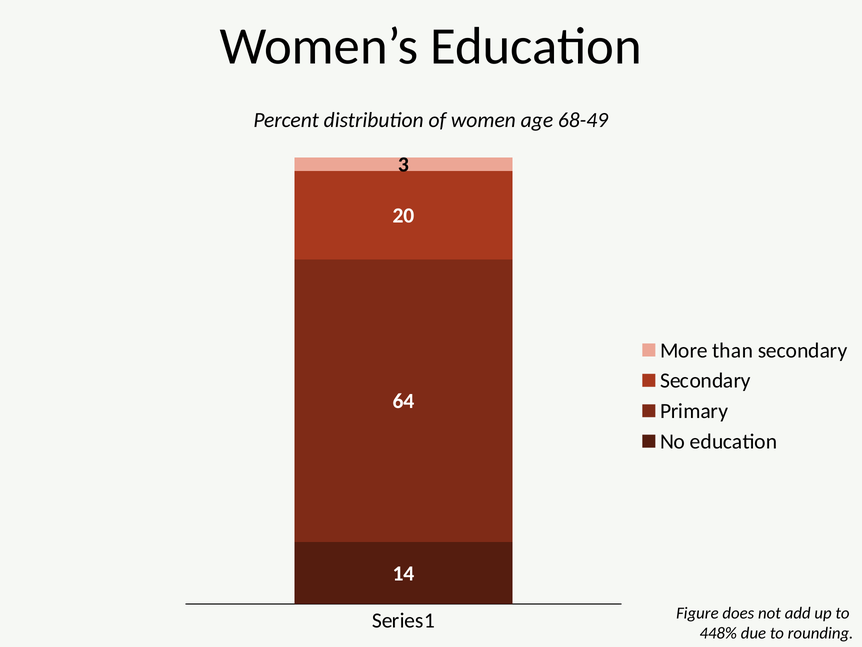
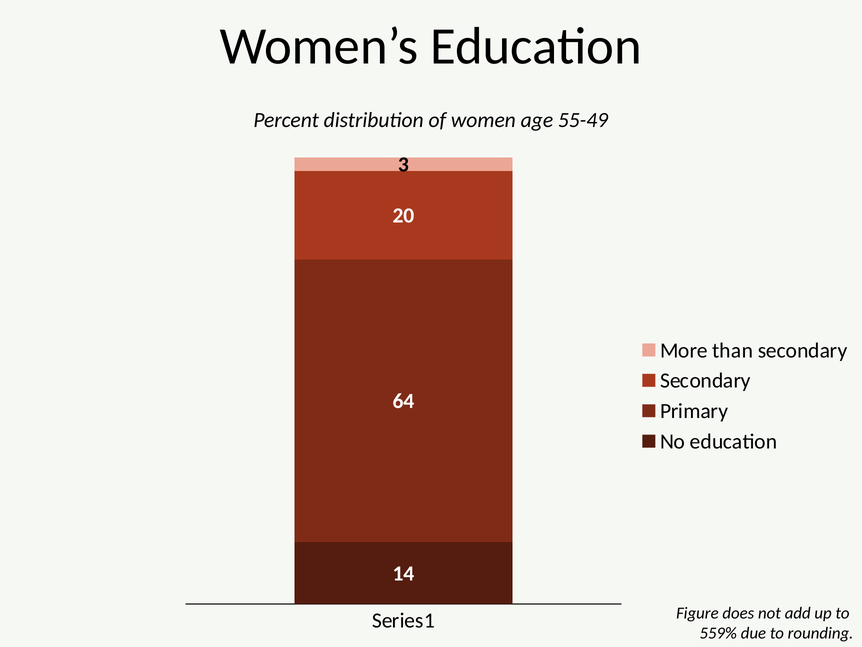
68-49: 68-49 -> 55-49
448%: 448% -> 559%
